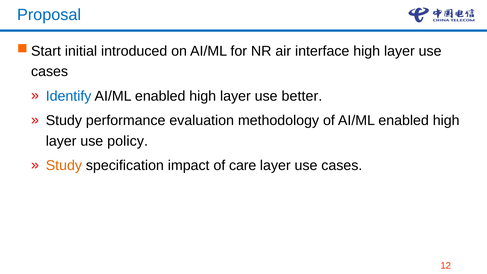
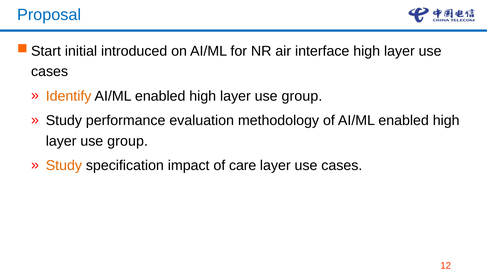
Identify colour: blue -> orange
better at (302, 96): better -> group
policy at (128, 141): policy -> group
